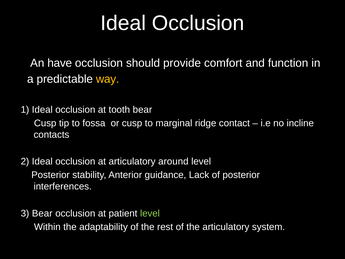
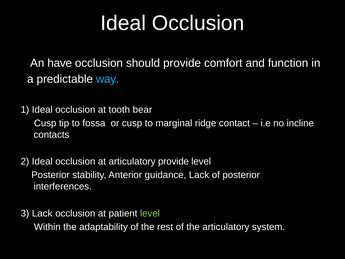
way colour: yellow -> light blue
articulatory around: around -> provide
3 Bear: Bear -> Lack
